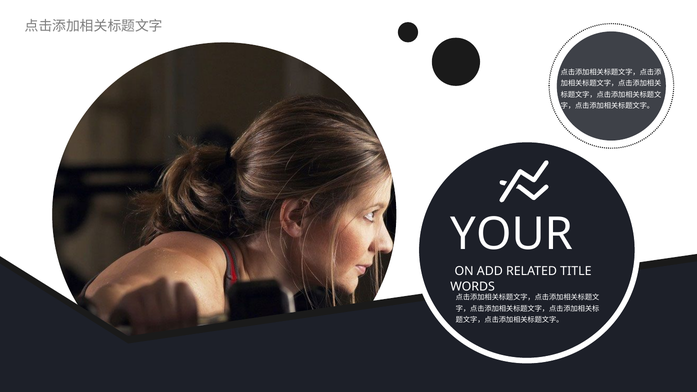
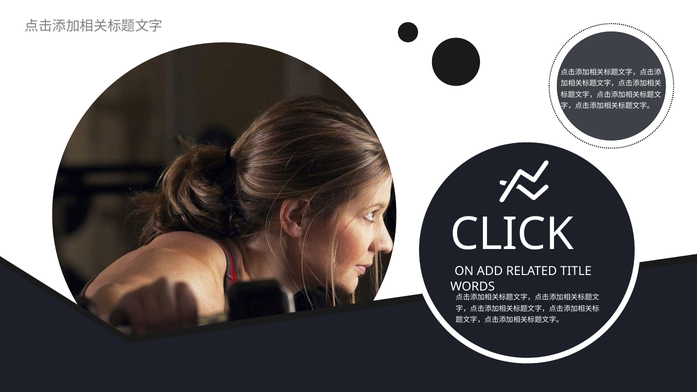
YOUR: YOUR -> CLICK
